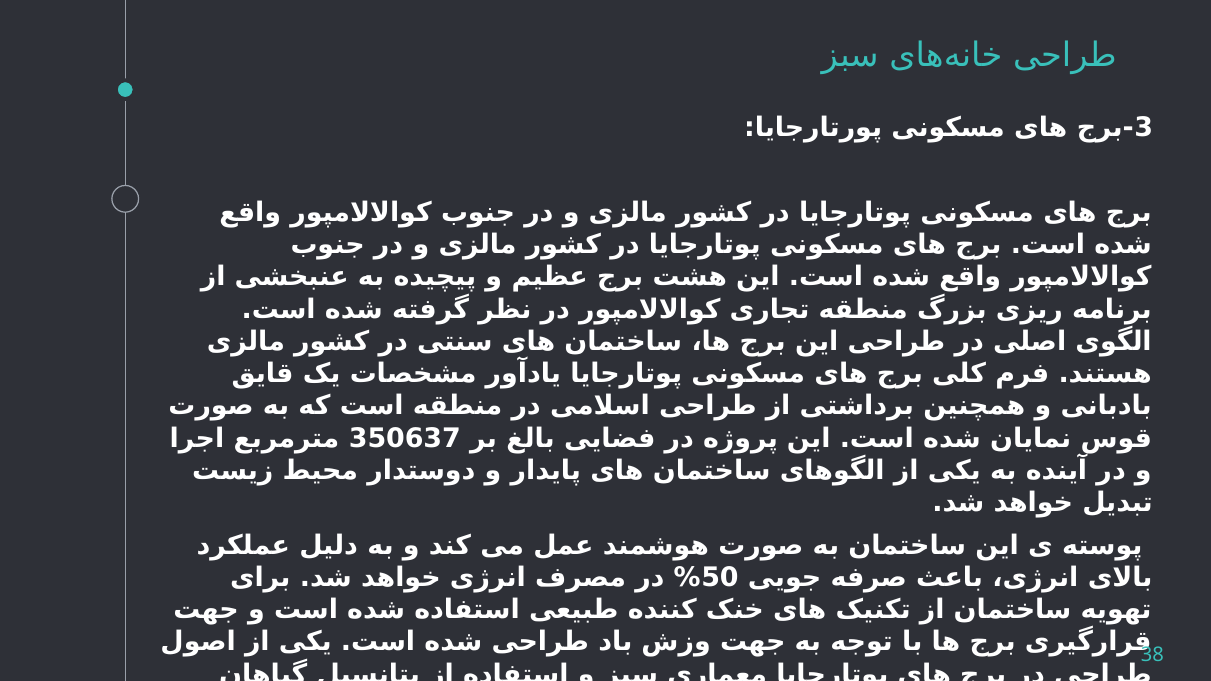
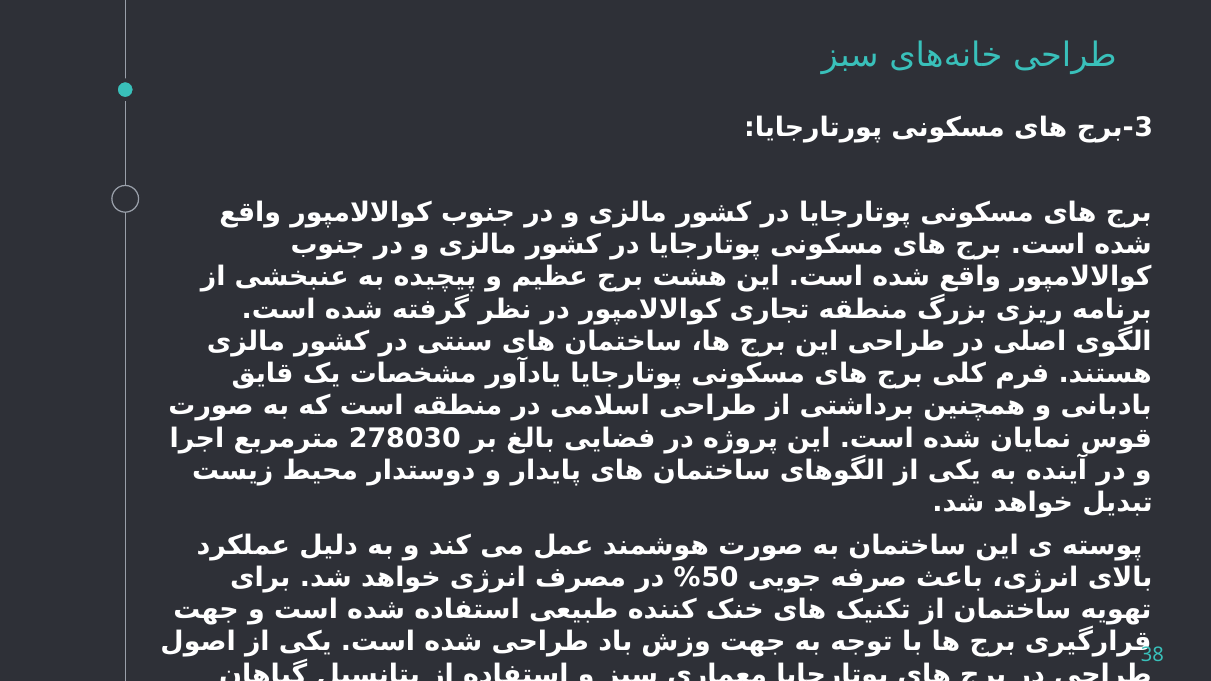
350637: 350637 -> 278030
